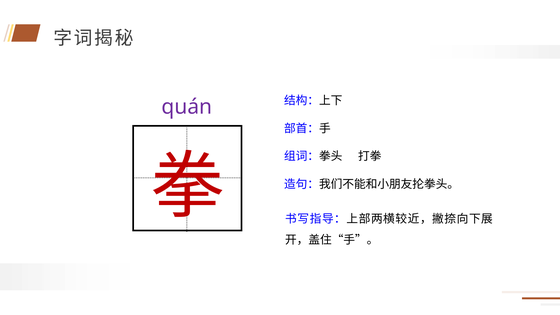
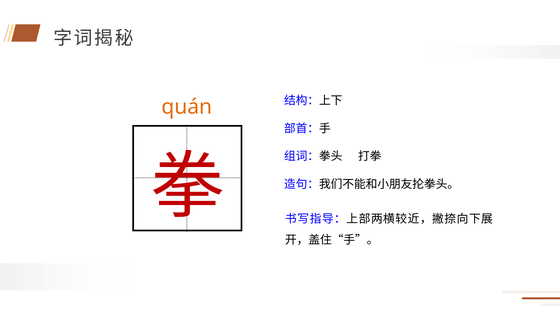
quán colour: purple -> orange
